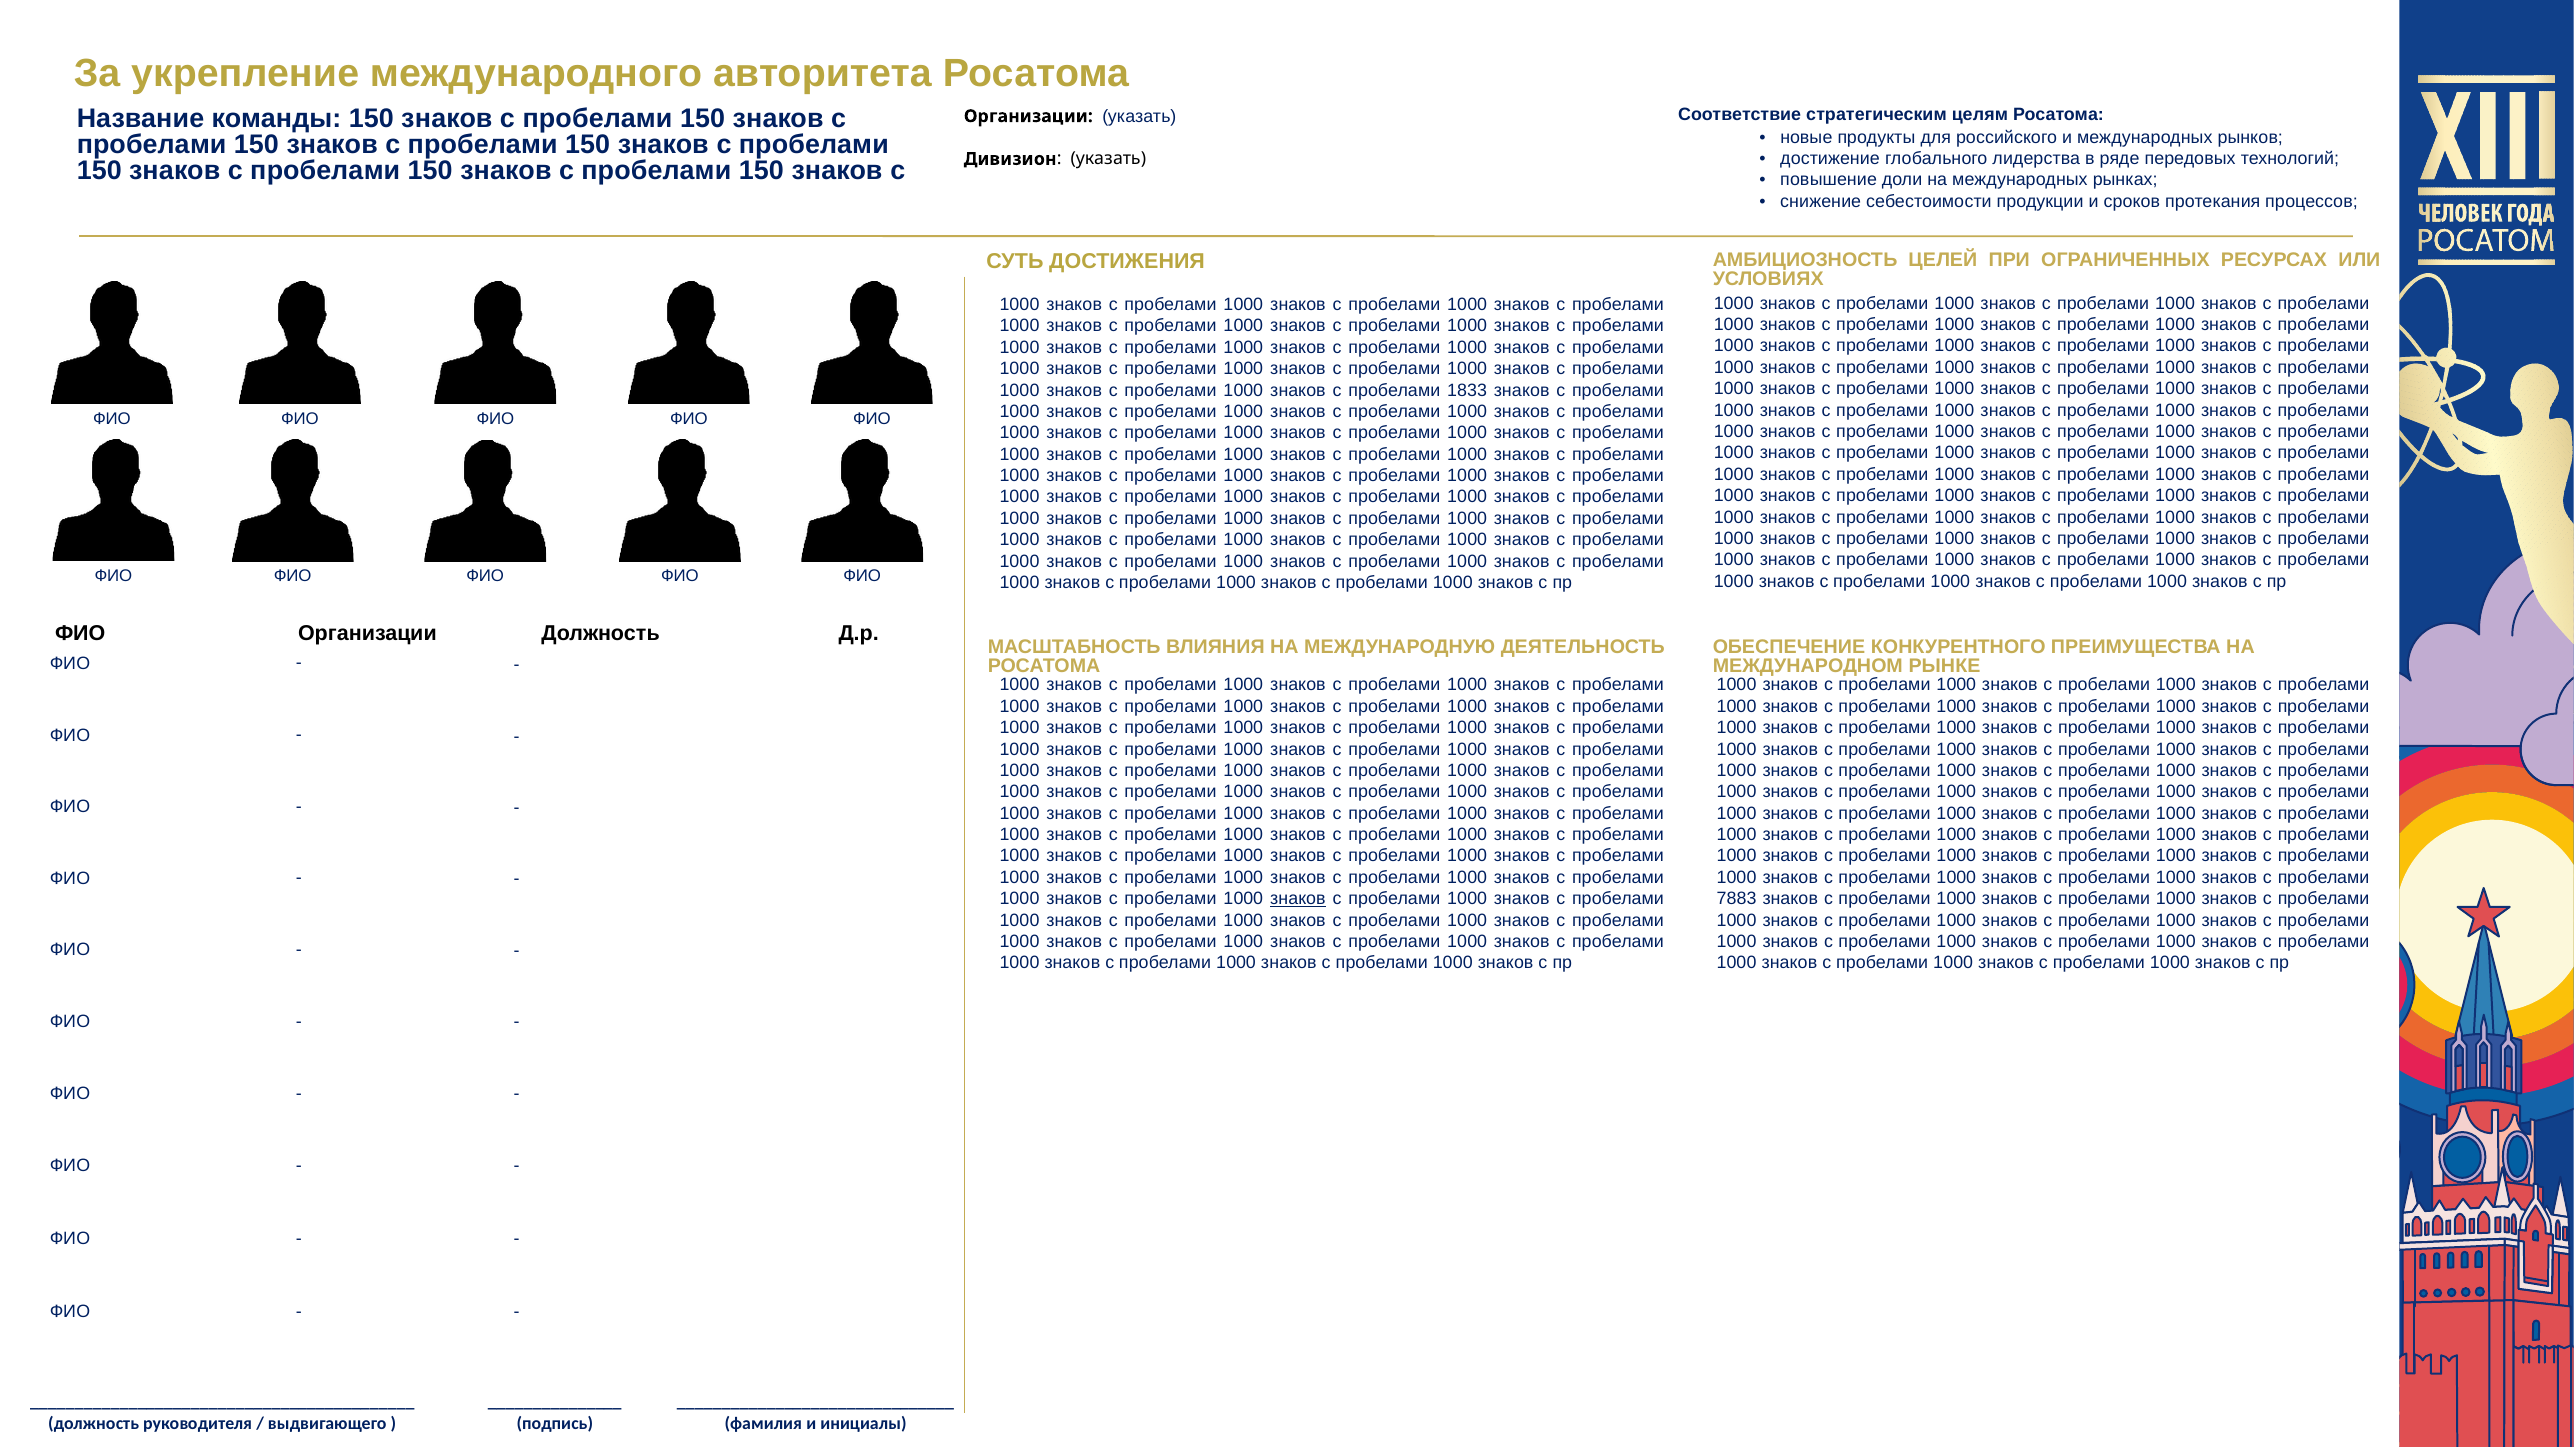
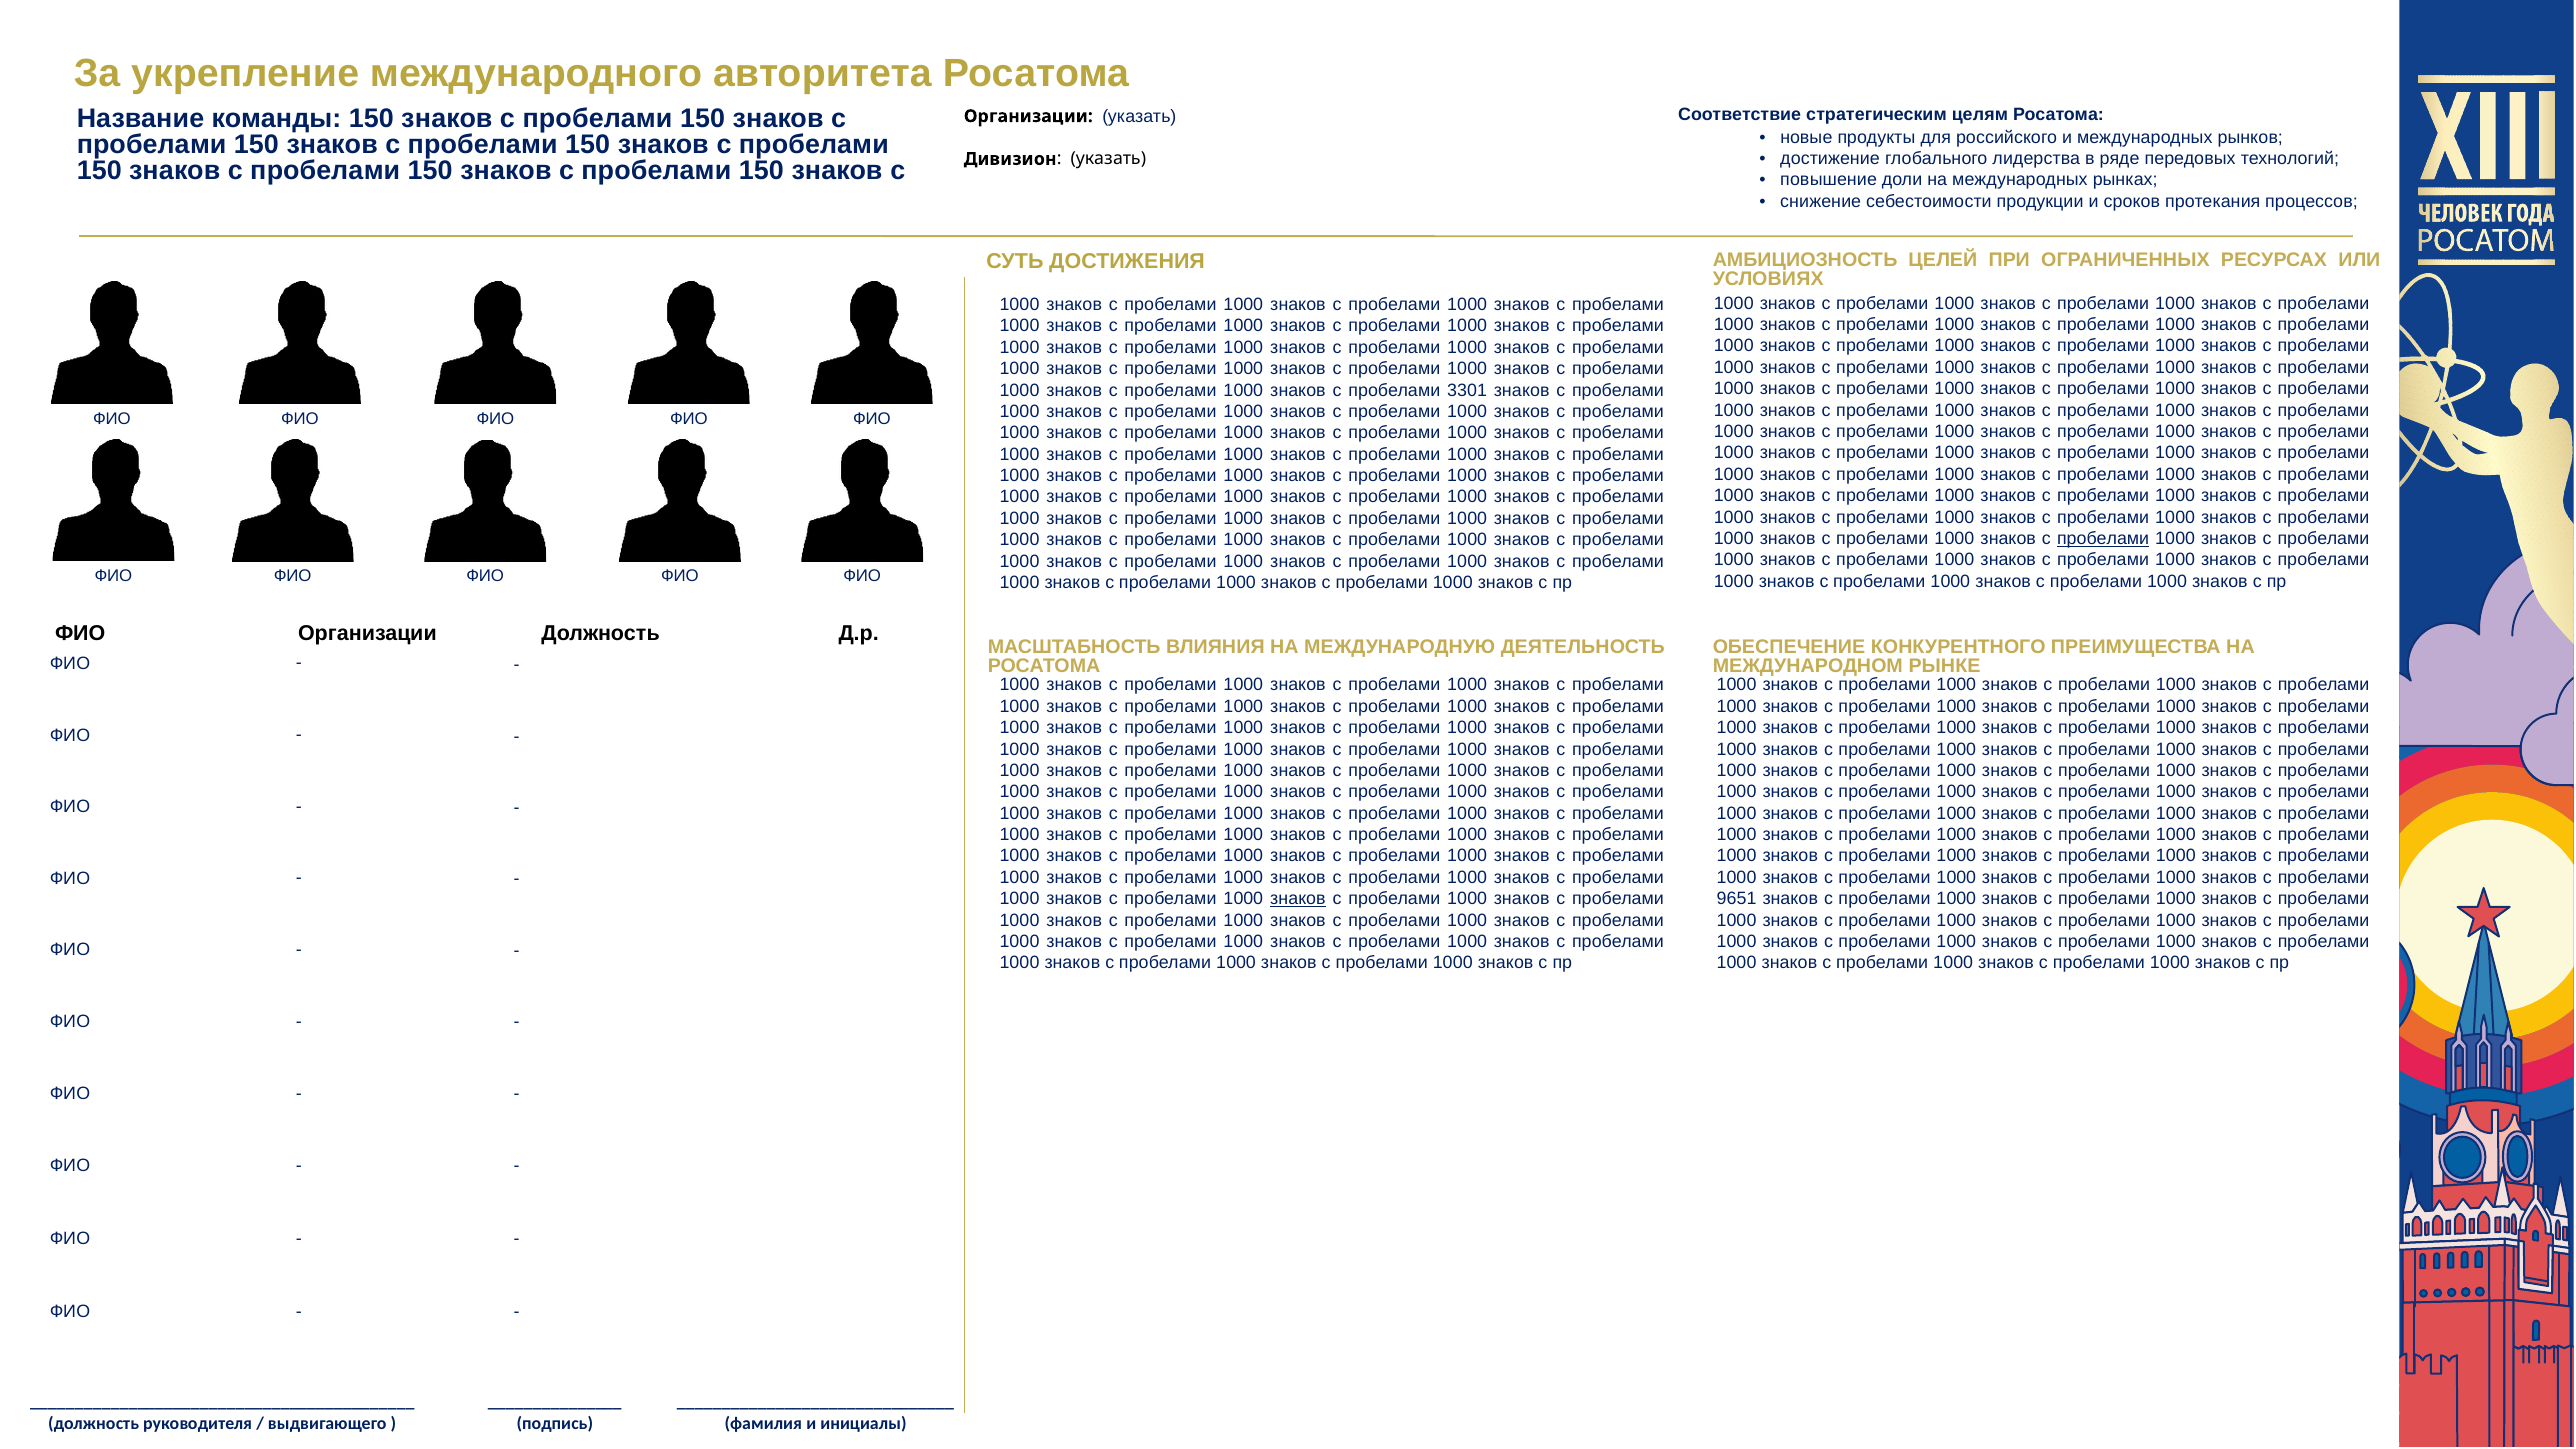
1833: 1833 -> 3301
пробелами at (2103, 539) underline: none -> present
7883: 7883 -> 9651
